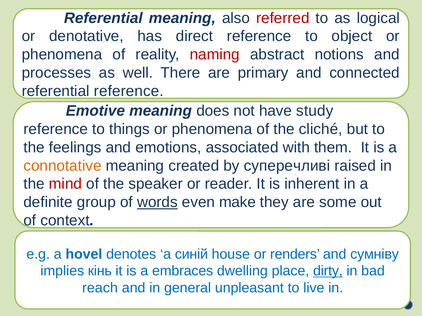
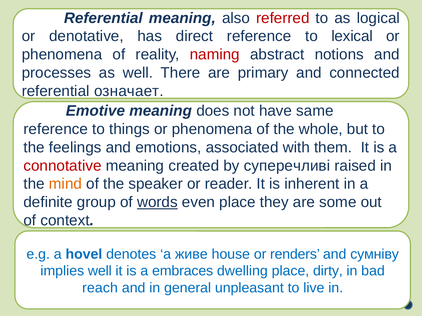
object: object -> lexical
referential reference: reference -> означает
study: study -> same
cliché: cliché -> whole
connotative colour: orange -> red
mind colour: red -> orange
even make: make -> place
синій: синій -> живе
implies кінь: кінь -> well
dirty underline: present -> none
